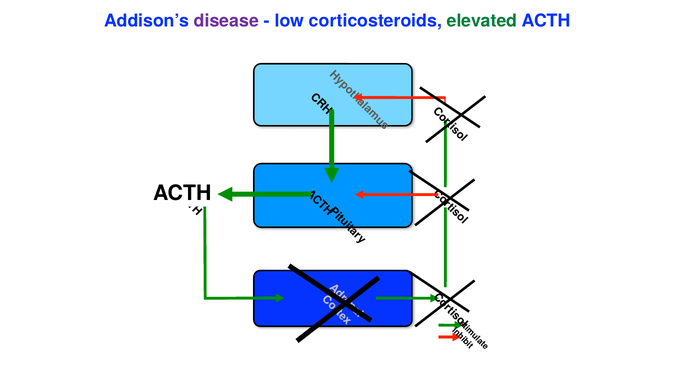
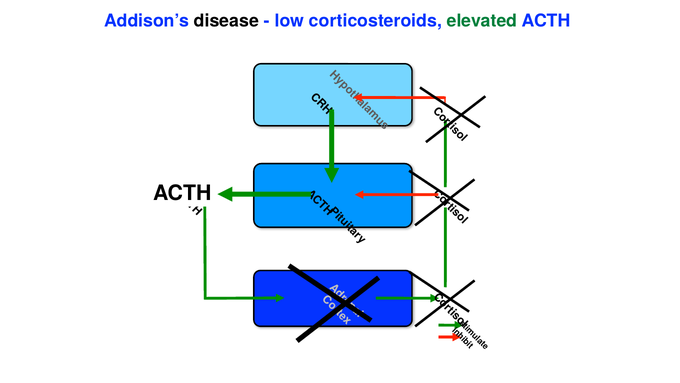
disease colour: purple -> black
